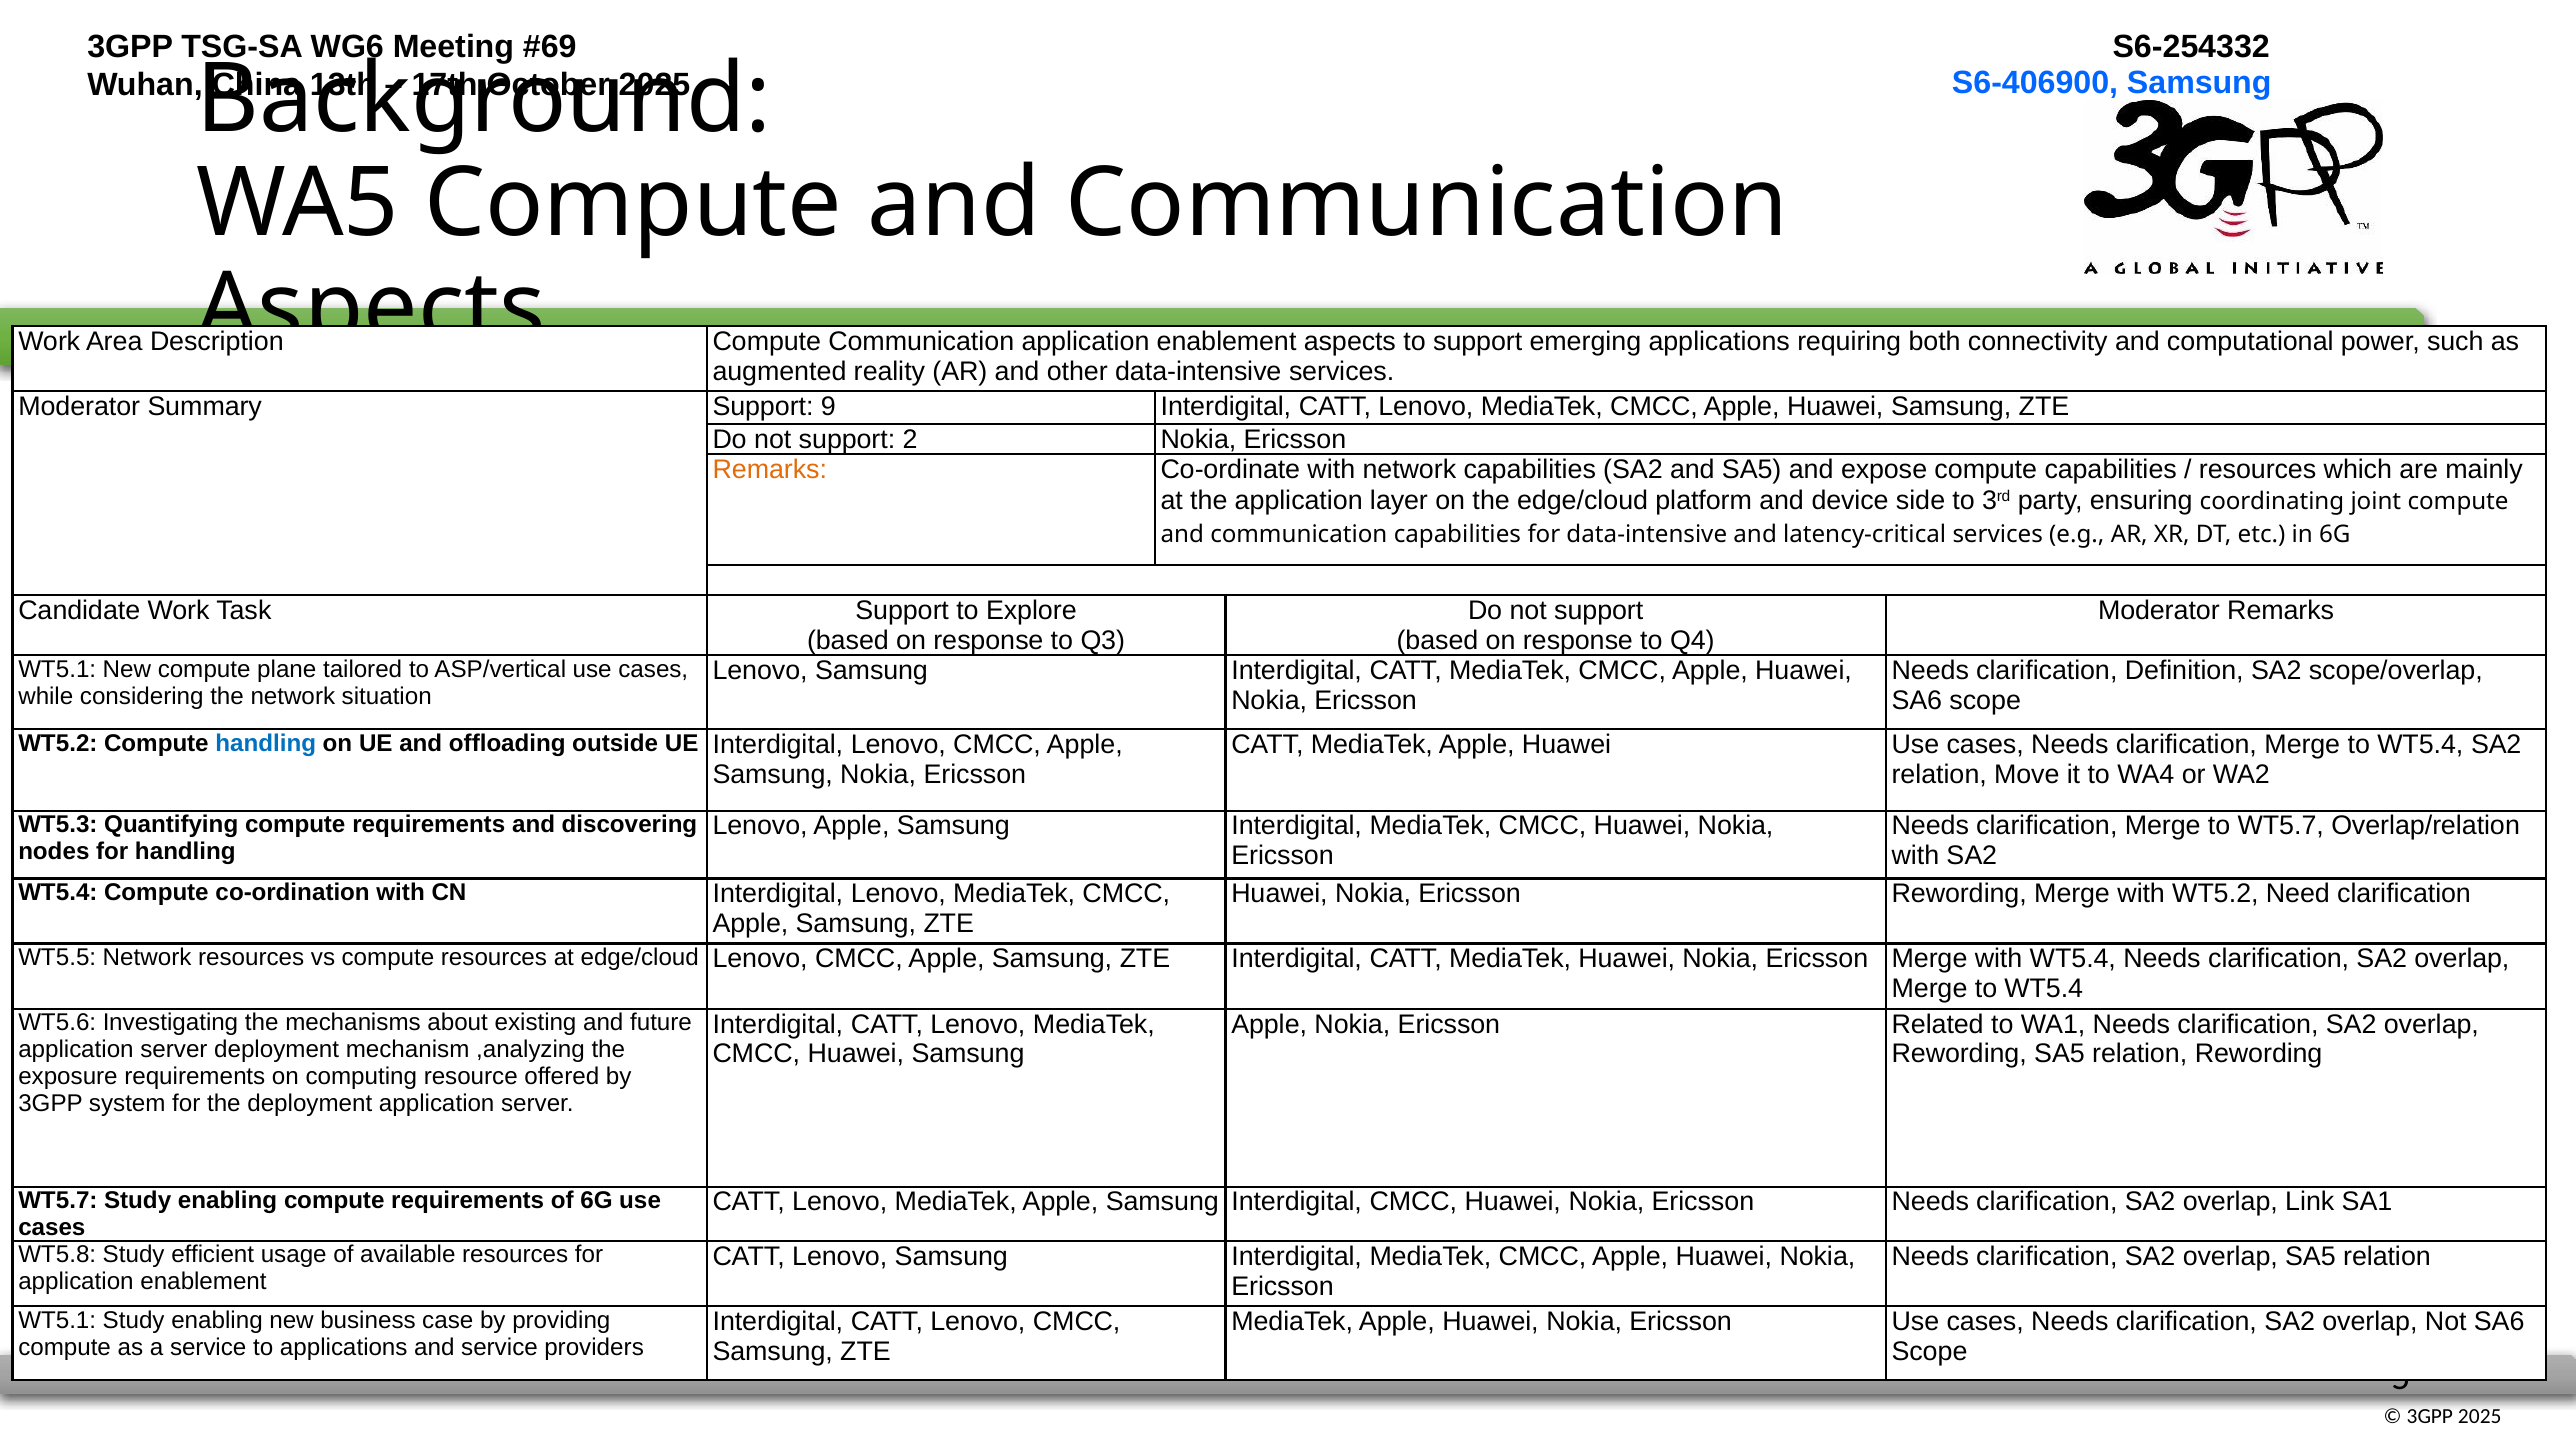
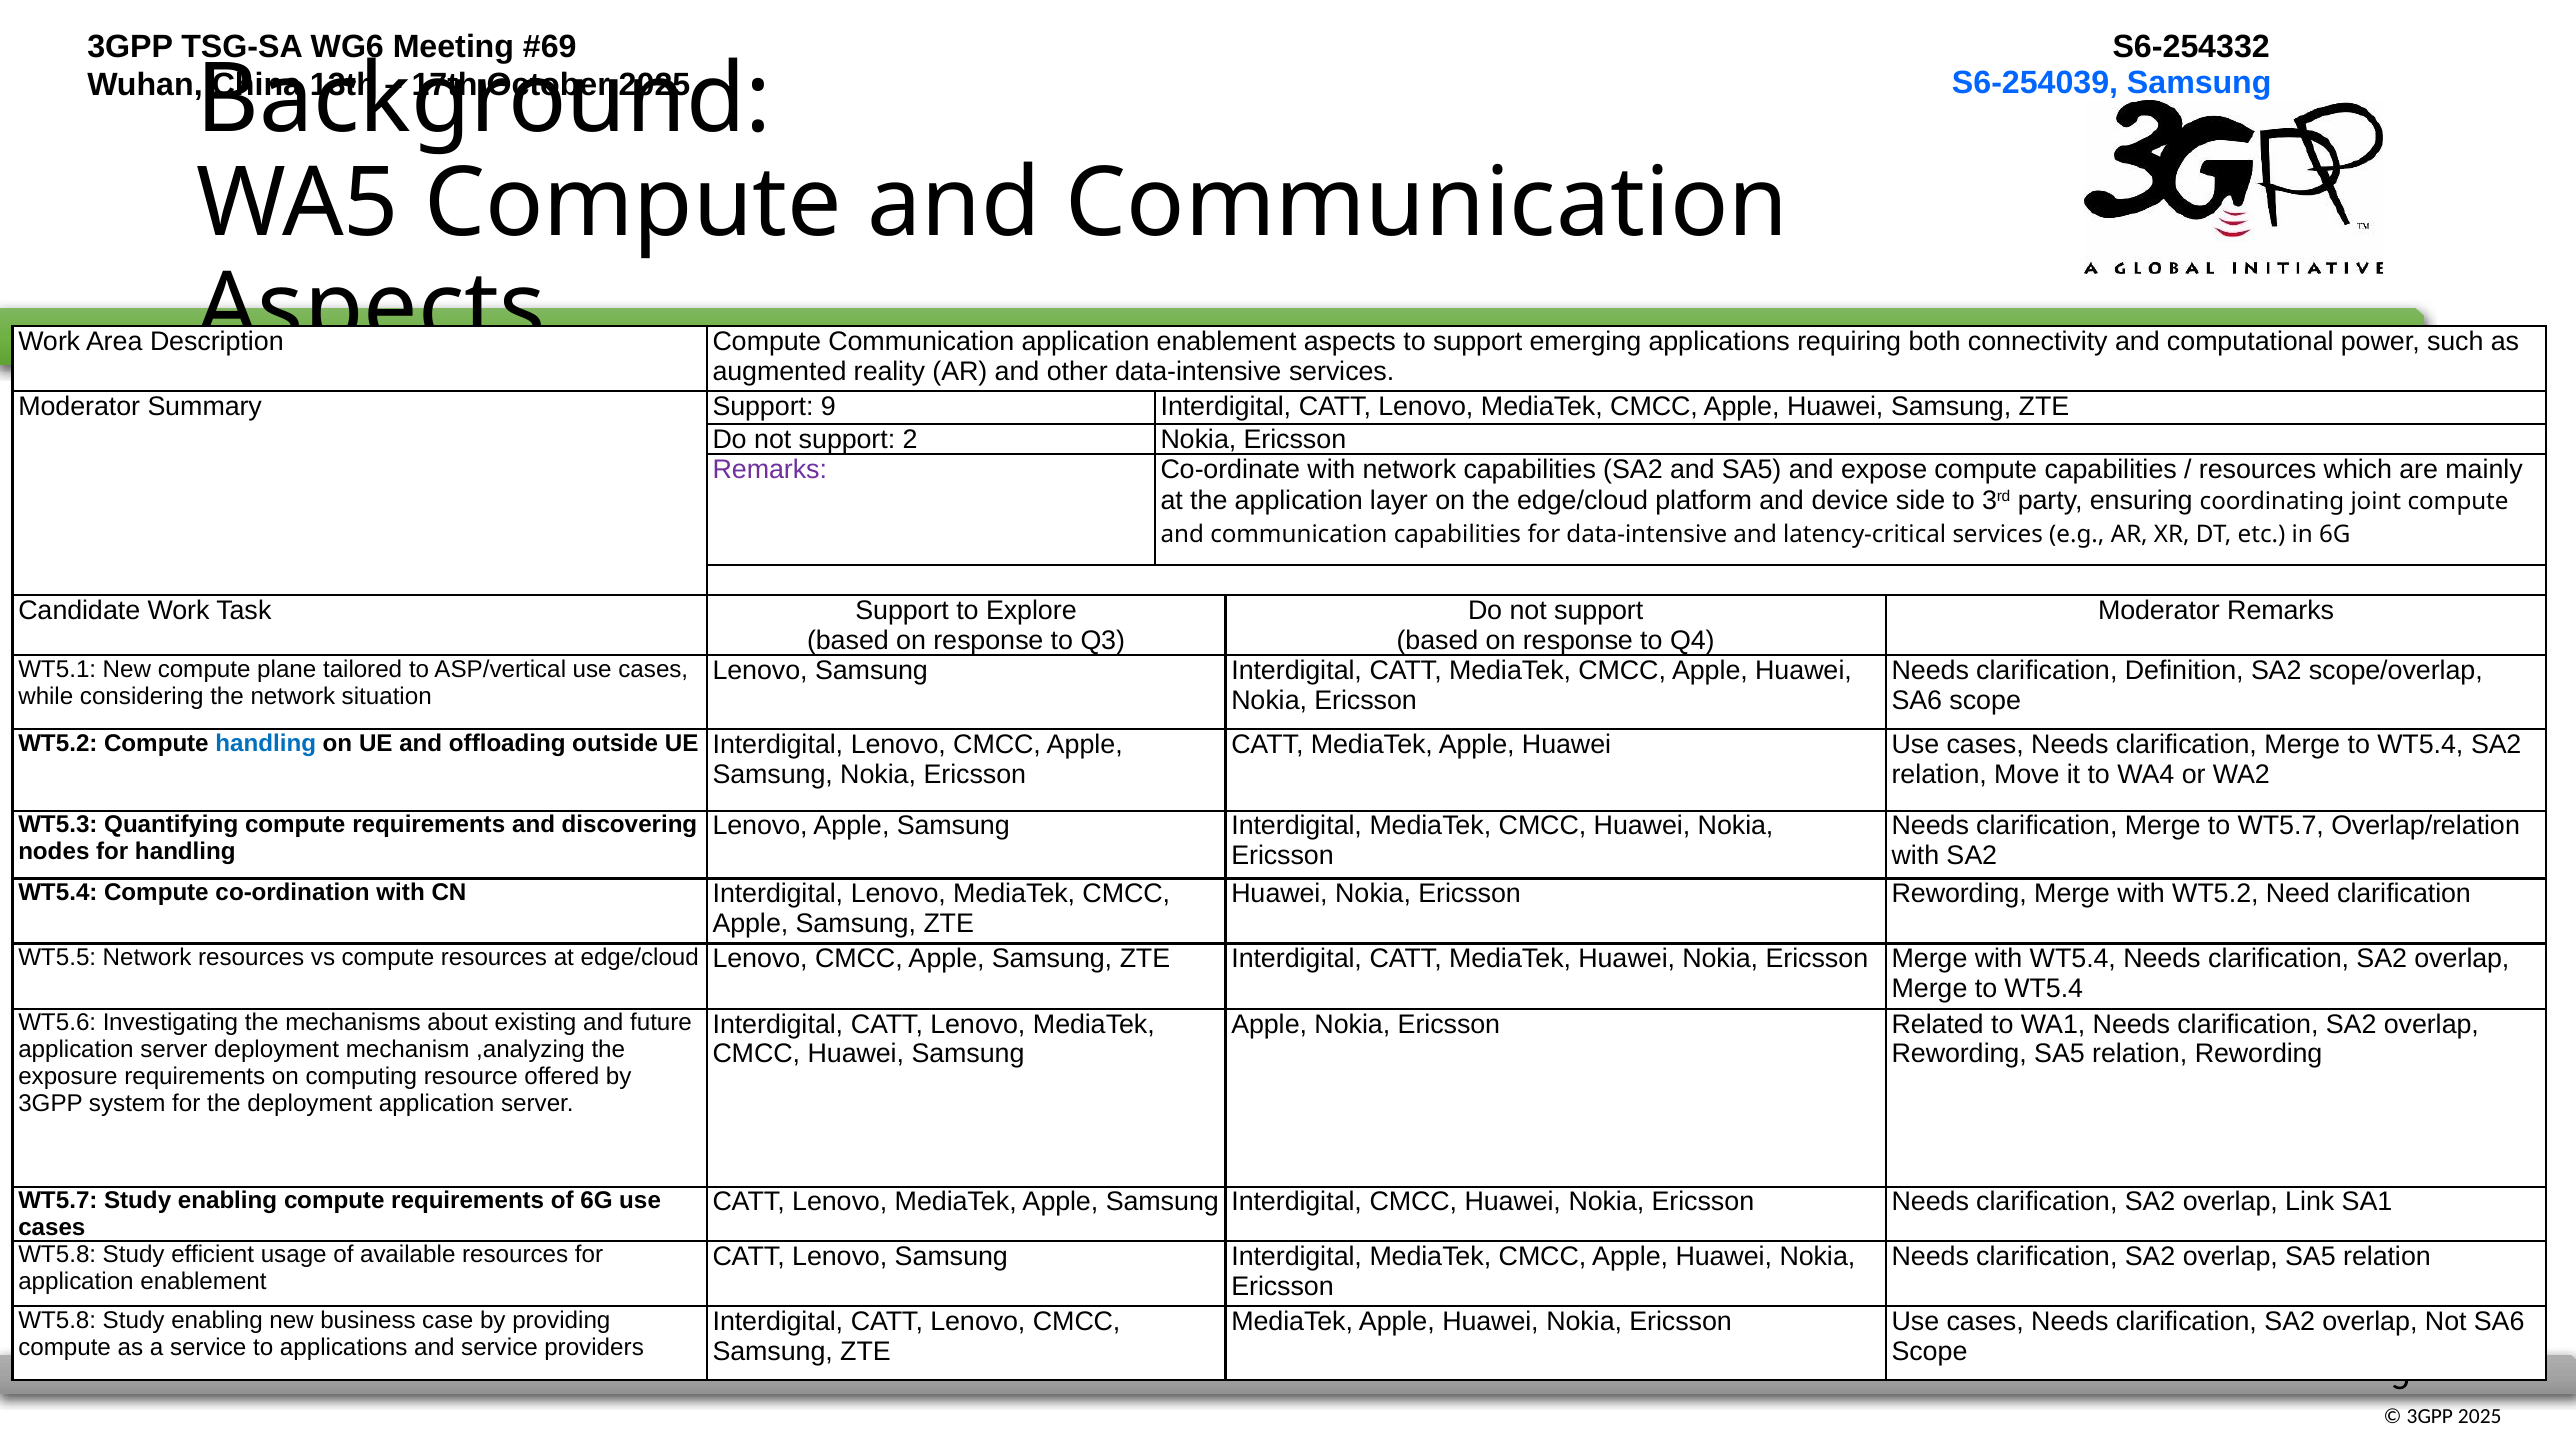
S6-406900: S6-406900 -> S6-254039
Remarks at (770, 469) colour: orange -> purple
WT5.1 at (57, 1320): WT5.1 -> WT5.8
